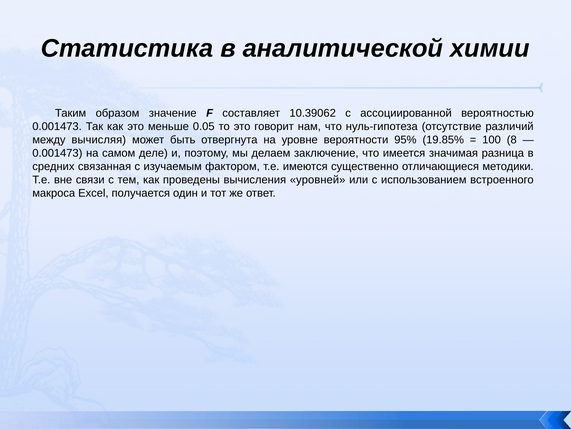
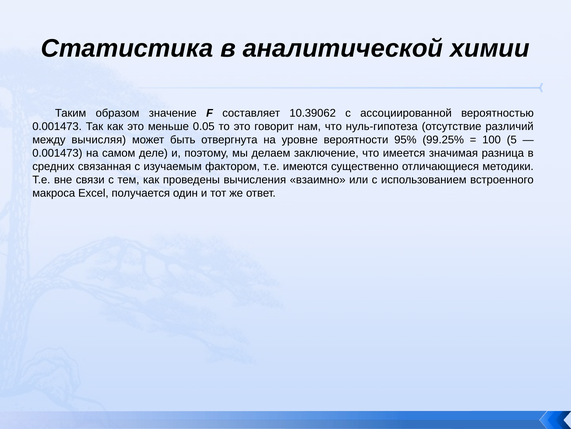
19.85%: 19.85% -> 99.25%
8: 8 -> 5
уровней: уровней -> взаимно
